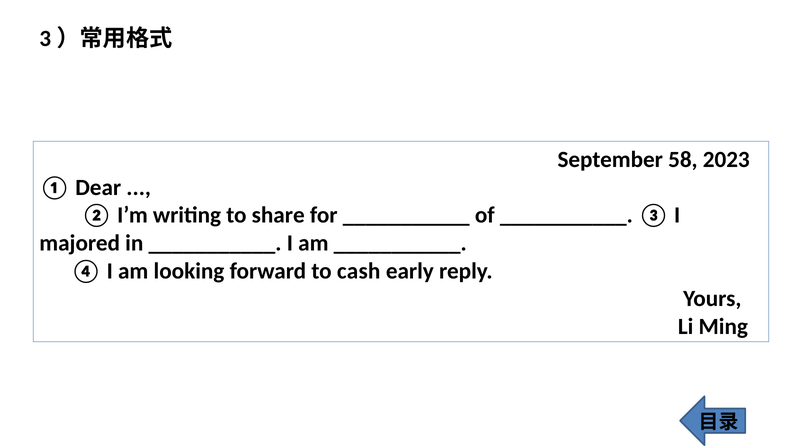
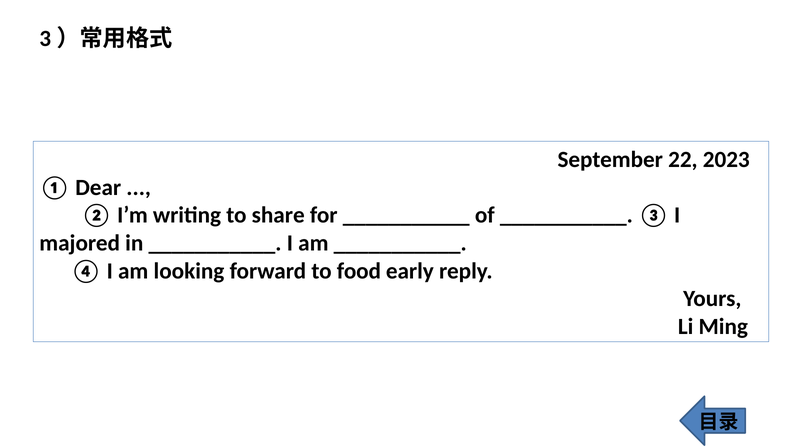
58: 58 -> 22
cash: cash -> food
